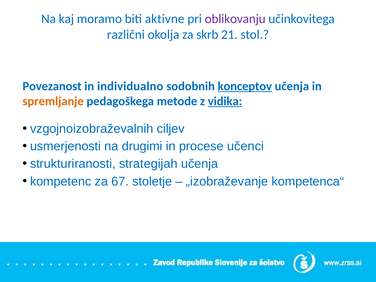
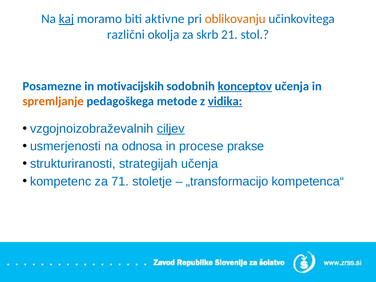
kaj underline: none -> present
oblikovanju colour: purple -> orange
Povezanost: Povezanost -> Posamezne
individualno: individualno -> motivacijskih
ciljev underline: none -> present
drugimi: drugimi -> odnosa
učenci: učenci -> prakse
67: 67 -> 71
„izobraževanje: „izobraževanje -> „transformacijo
